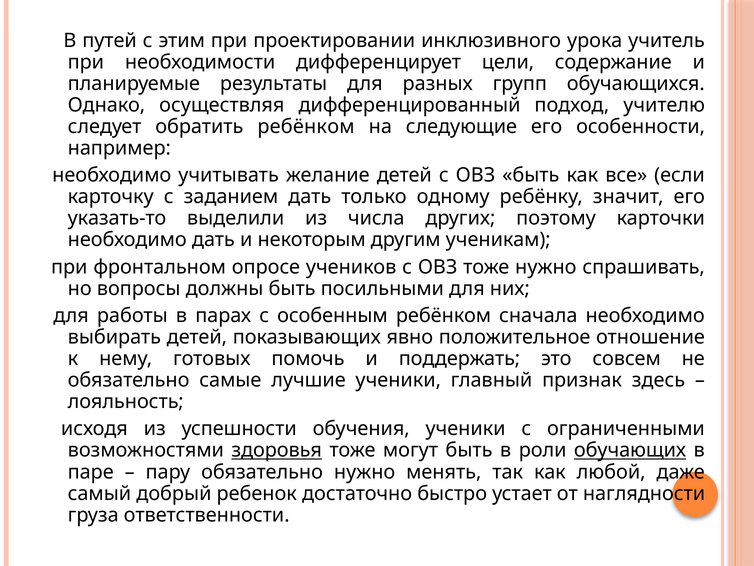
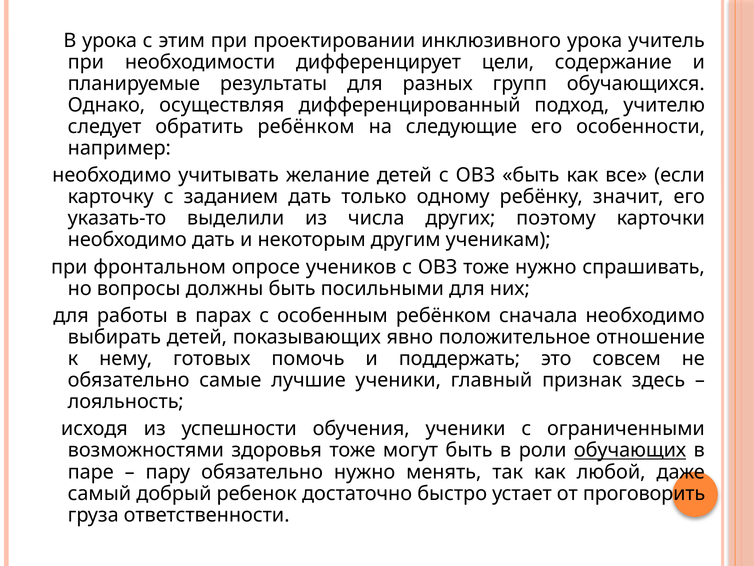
В путей: путей -> урока
здоровья underline: present -> none
наглядности: наглядности -> проговорить
